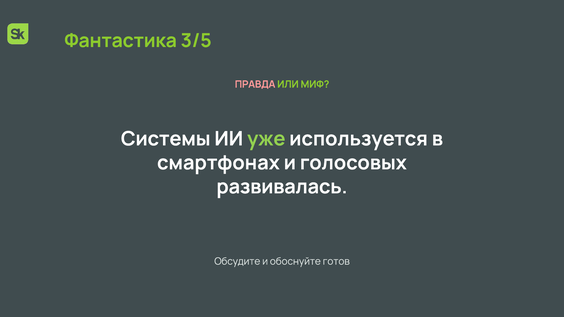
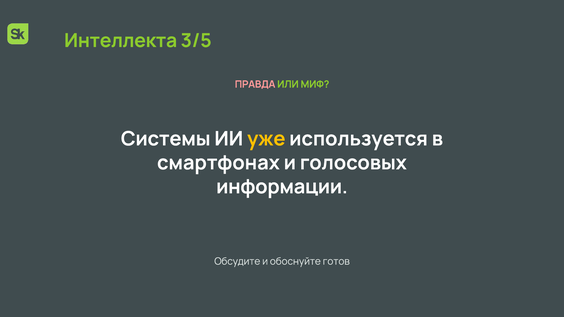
Фантастика: Фантастика -> Интеллекта
уже colour: light green -> yellow
развивалась: развивалась -> информации
